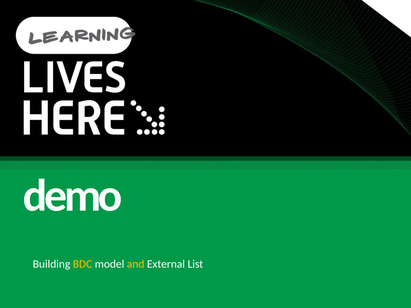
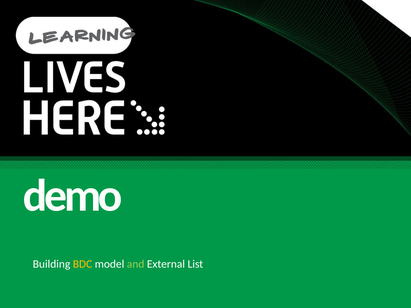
and colour: yellow -> light green
